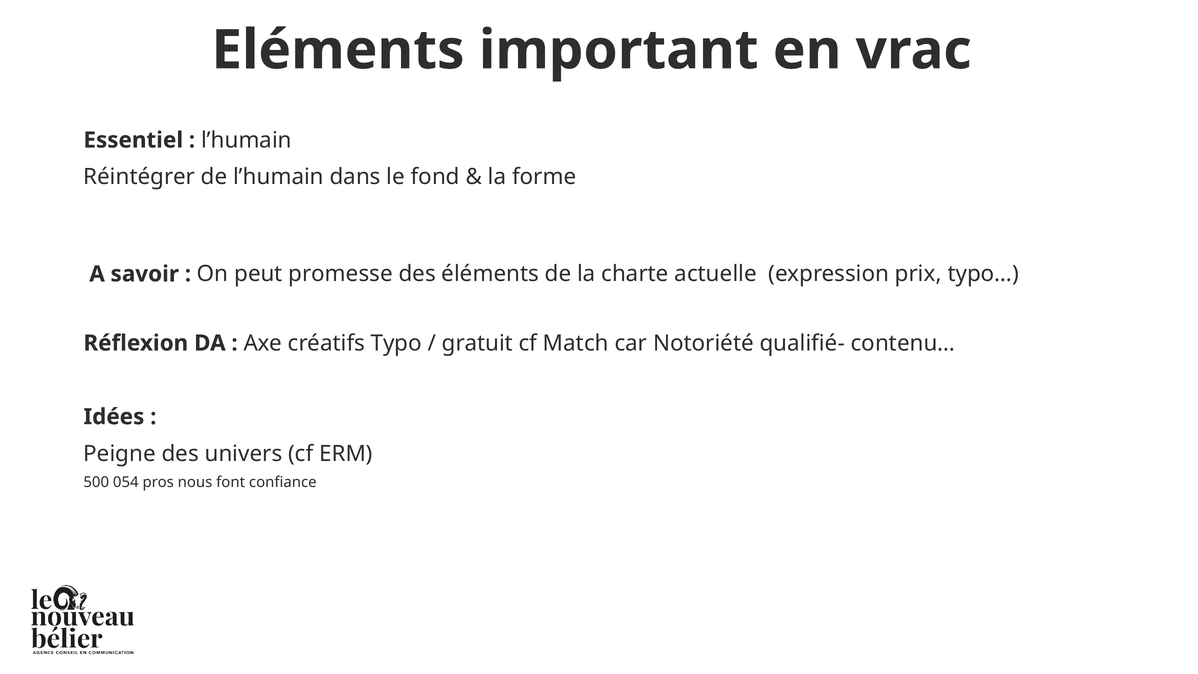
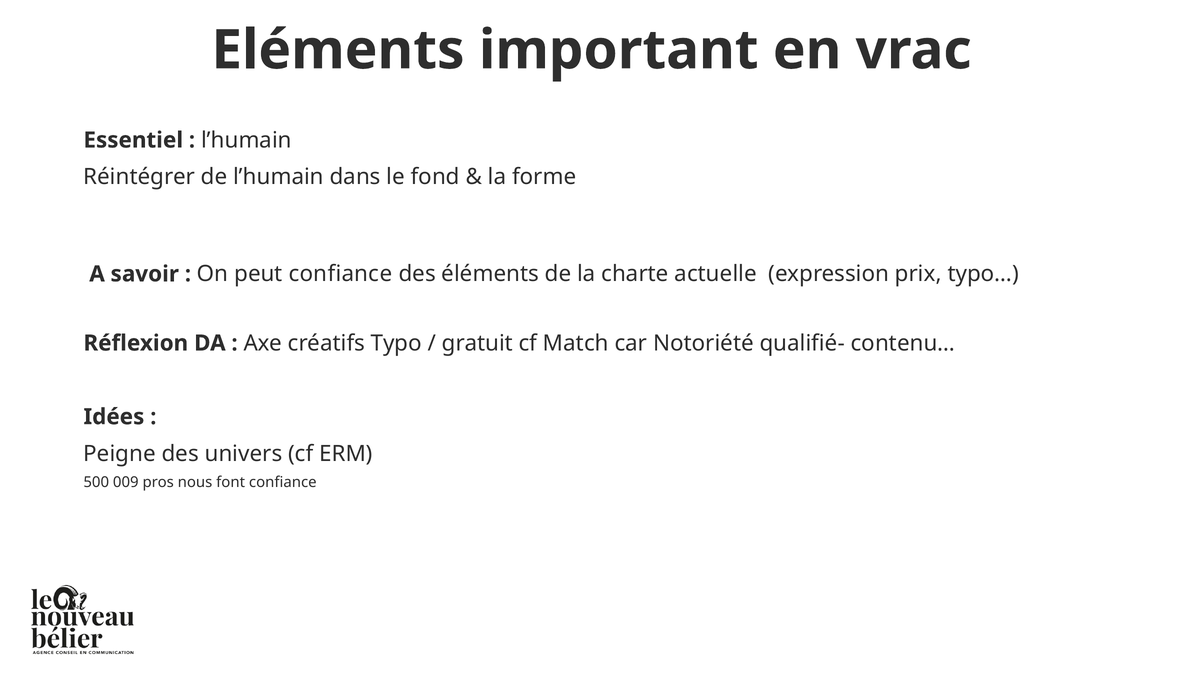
peut promesse: promesse -> confiance
054: 054 -> 009
